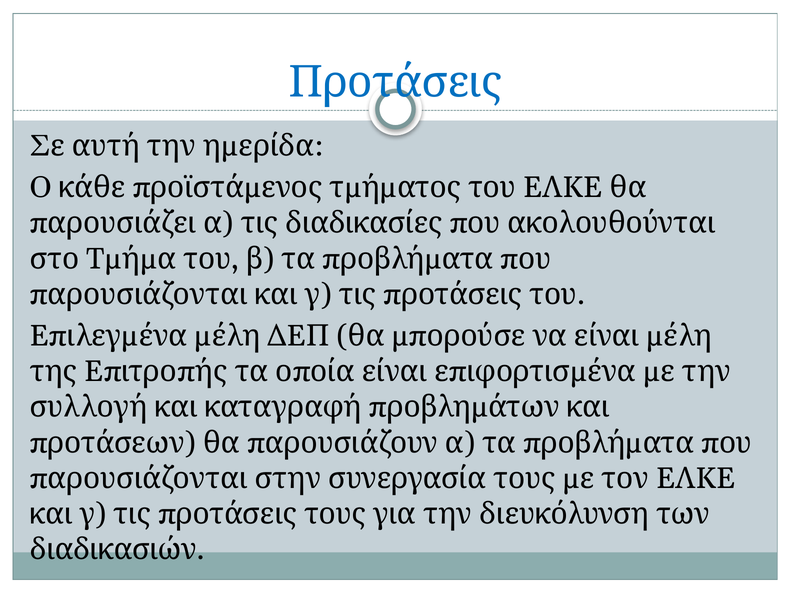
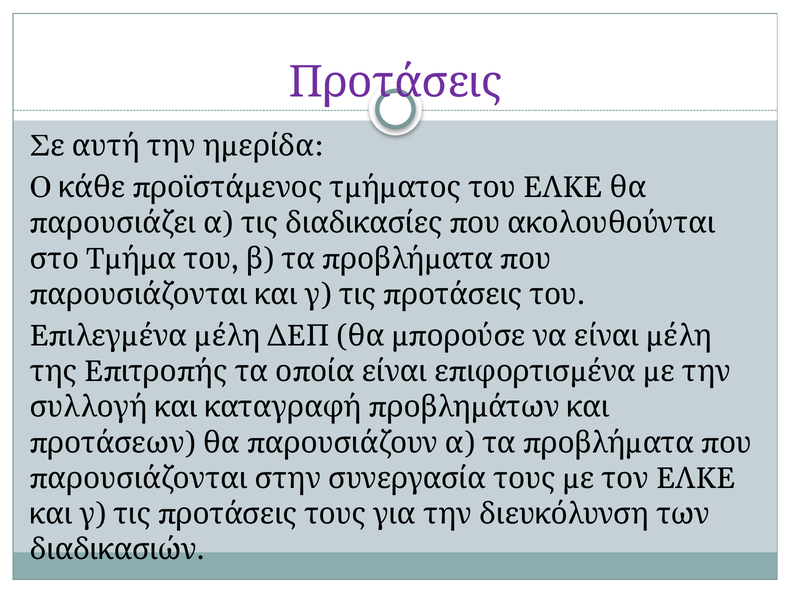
Προτάσεις colour: blue -> purple
